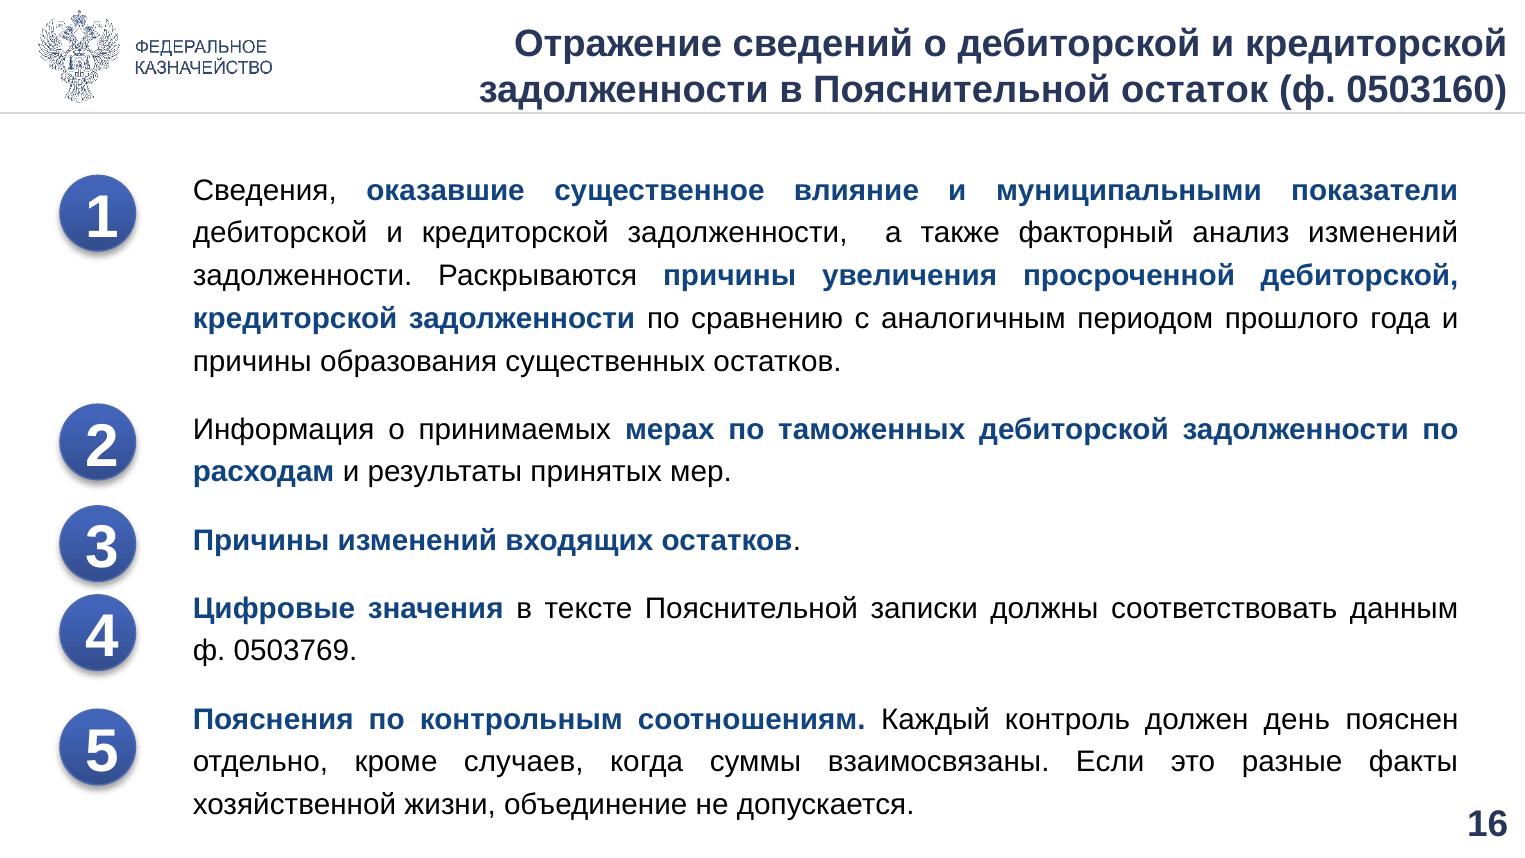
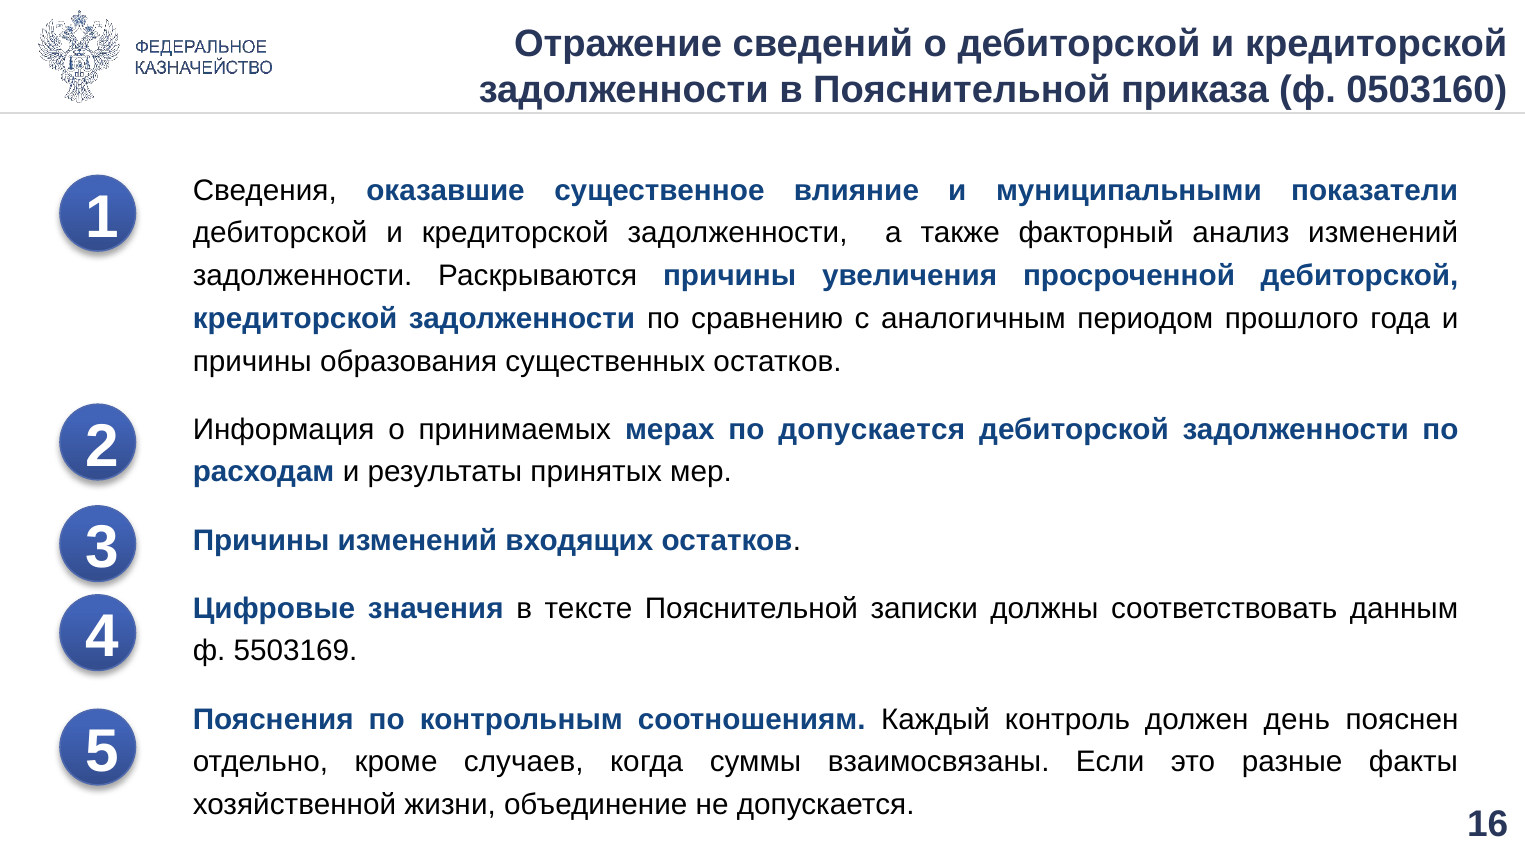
остаток: остаток -> приказа
по таможенных: таможенных -> допускается
0503769: 0503769 -> 5503169
